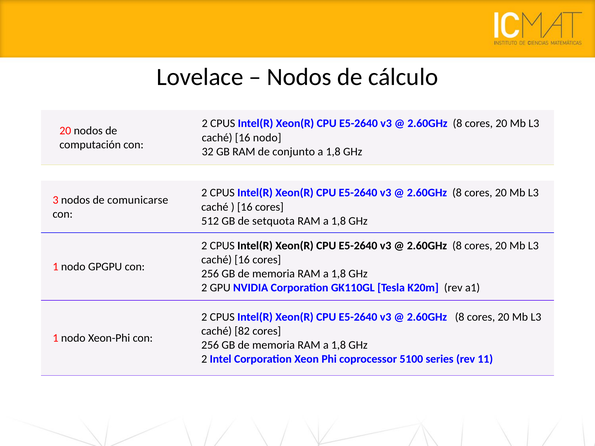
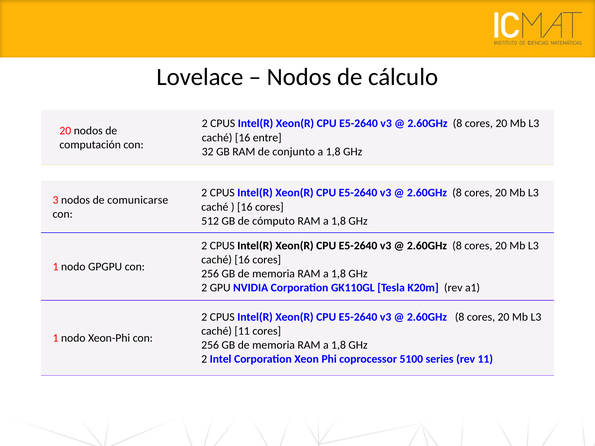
16 nodo: nodo -> entre
setquota: setquota -> cómputo
caché 82: 82 -> 11
